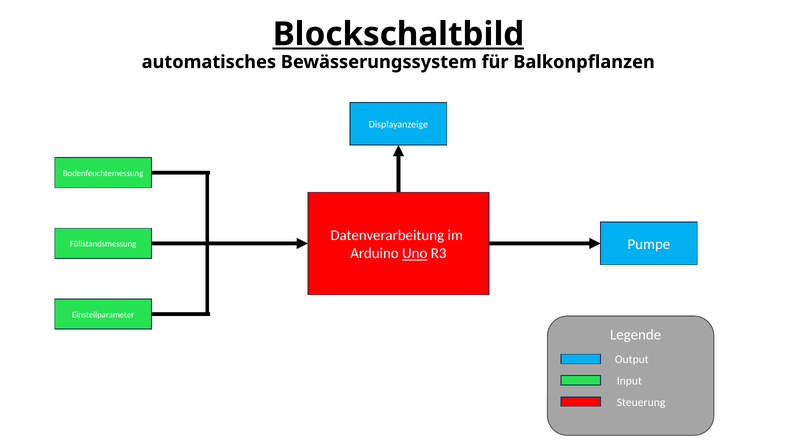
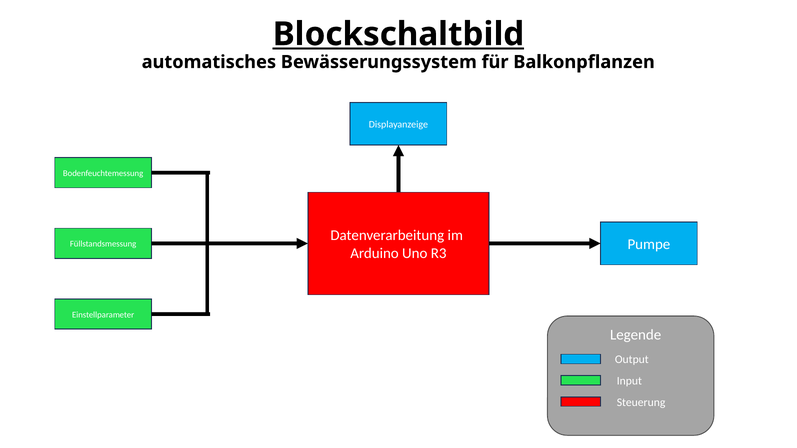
Uno underline: present -> none
